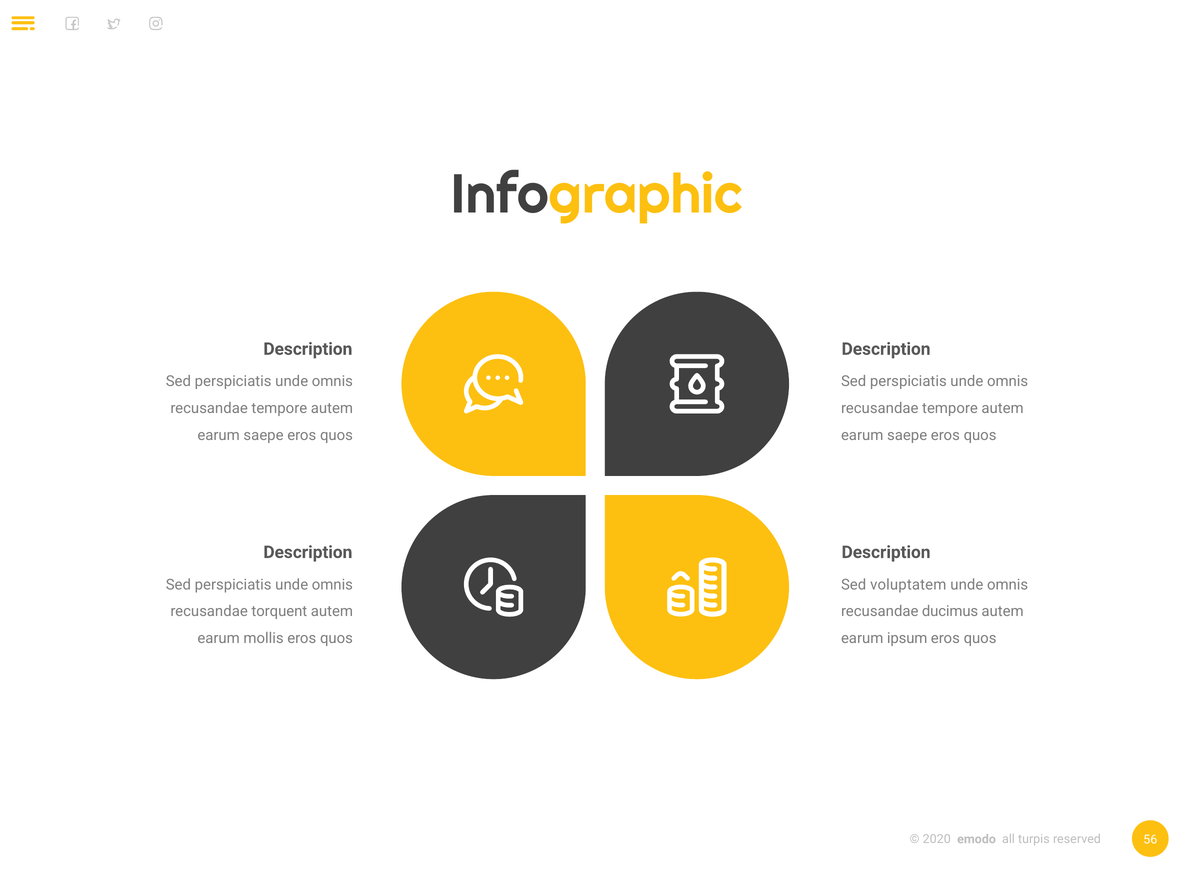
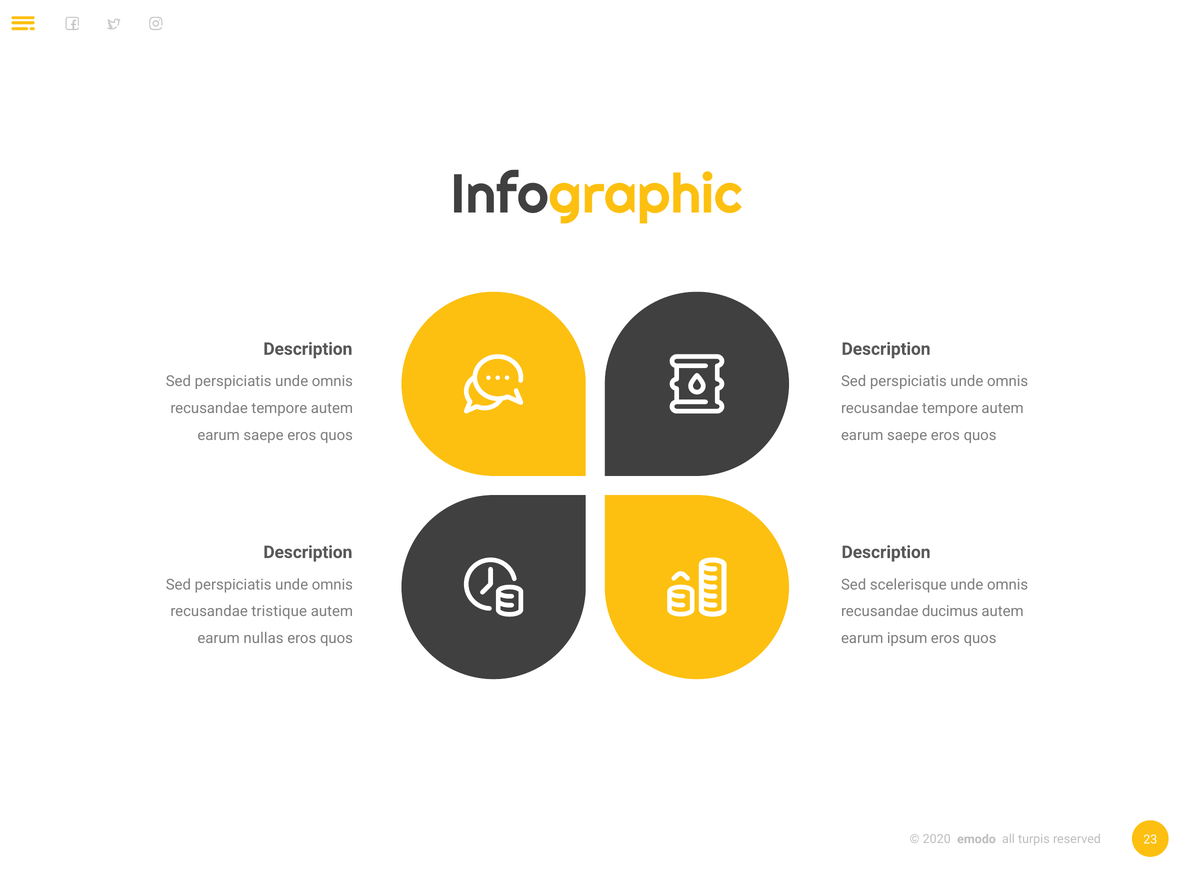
voluptatem: voluptatem -> scelerisque
torquent: torquent -> tristique
mollis: mollis -> nullas
56: 56 -> 23
